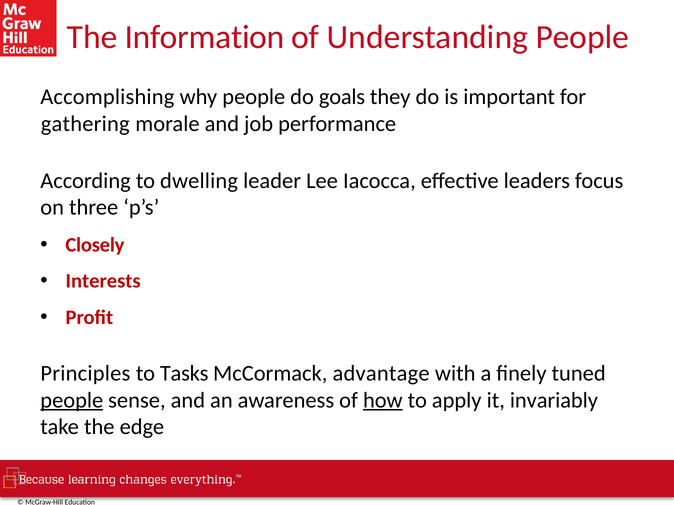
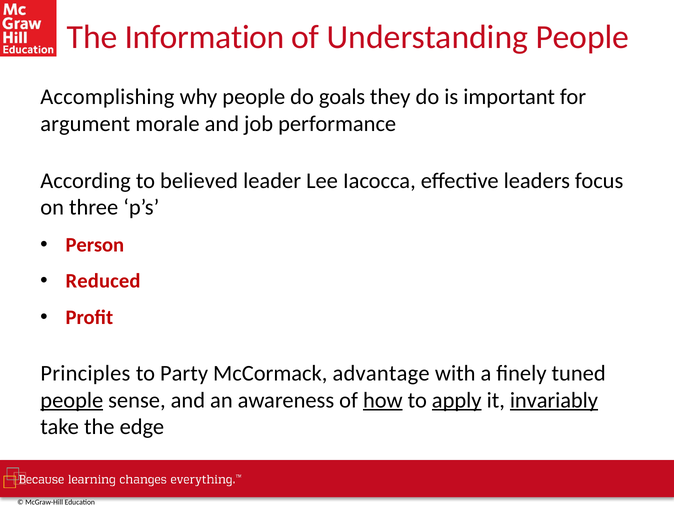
gathering: gathering -> argument
dwelling: dwelling -> believed
Closely: Closely -> Person
Interests: Interests -> Reduced
Tasks: Tasks -> Party
apply underline: none -> present
invariably underline: none -> present
